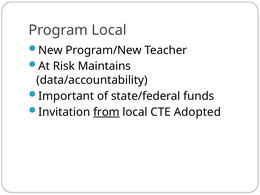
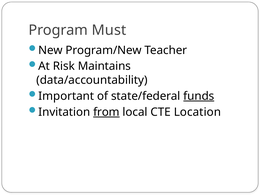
Program Local: Local -> Must
funds underline: none -> present
Adopted: Adopted -> Location
